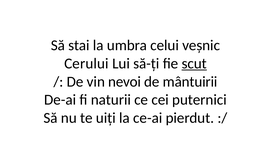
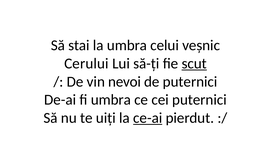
de mântuirii: mântuirii -> puternici
fi naturii: naturii -> umbra
ce-ai underline: none -> present
